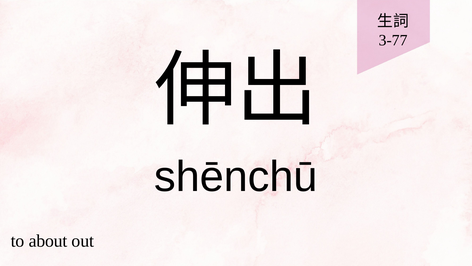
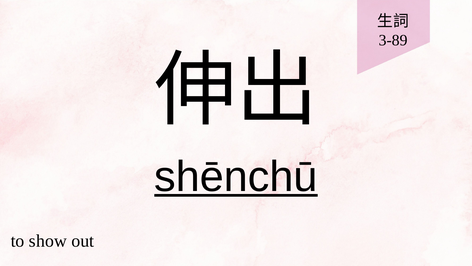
3-77: 3-77 -> 3-89
shēnchū underline: none -> present
about: about -> show
